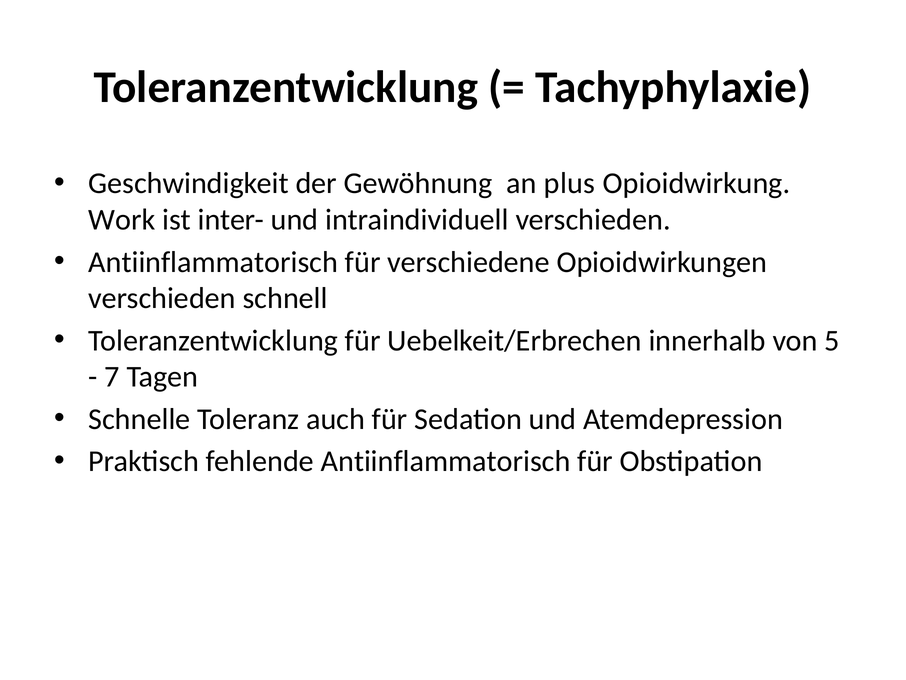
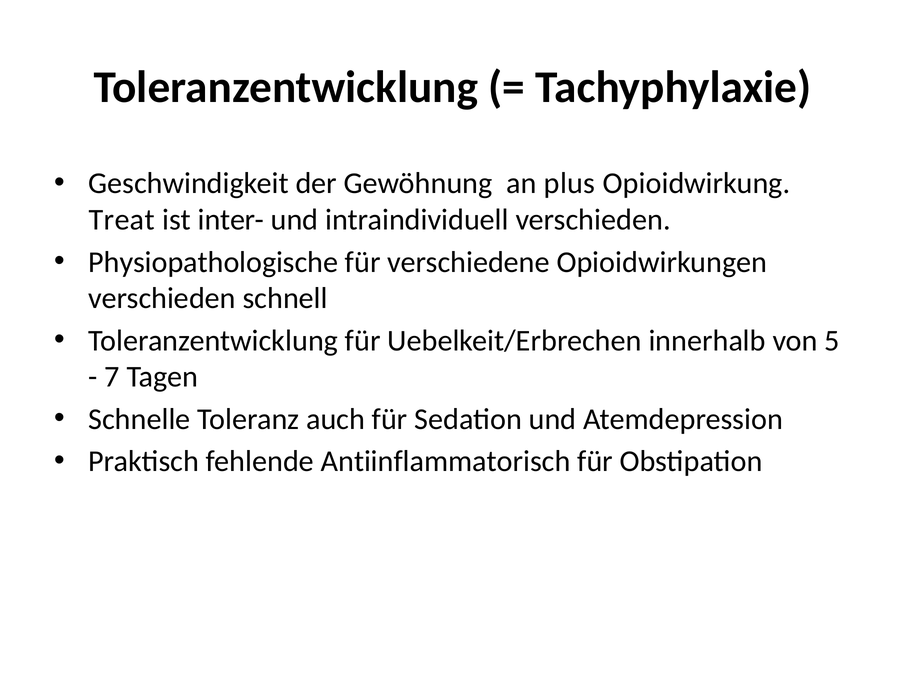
Work: Work -> Treat
Antiinflammatorisch at (213, 262): Antiinflammatorisch -> Physiopathologische
